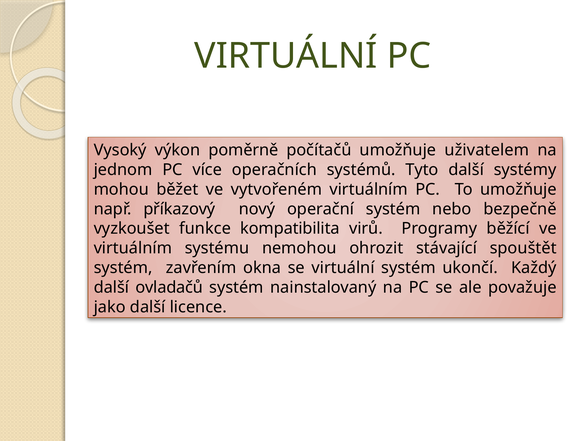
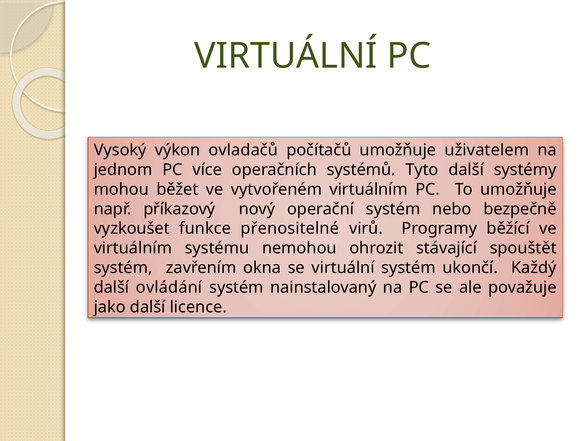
poměrně: poměrně -> ovladačů
kompatibilita: kompatibilita -> přenositelné
ovladačů: ovladačů -> ovládání
